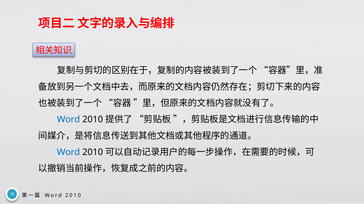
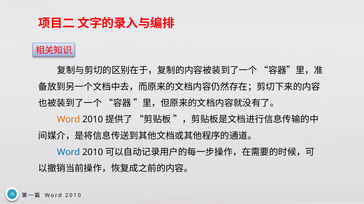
Word at (68, 120) colour: blue -> orange
